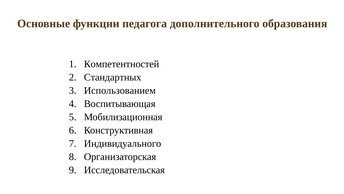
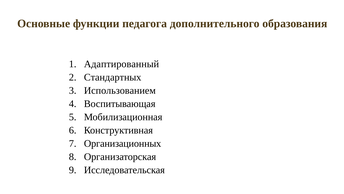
Компетентностей: Компетентностей -> Адаптированный
Индивидуального: Индивидуального -> Организационных
